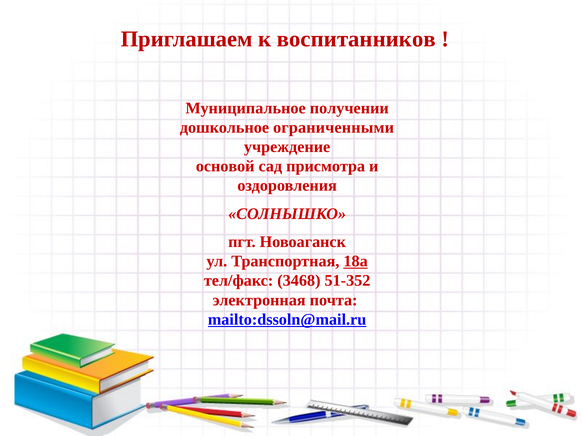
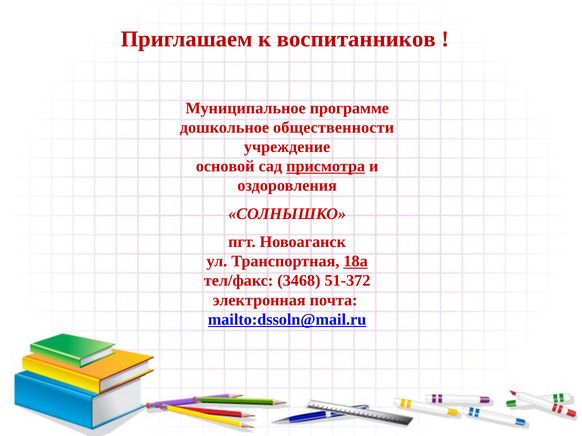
получении: получении -> программе
ограниченными: ограниченными -> общественности
присмотра underline: none -> present
51-352: 51-352 -> 51-372
